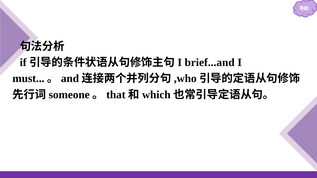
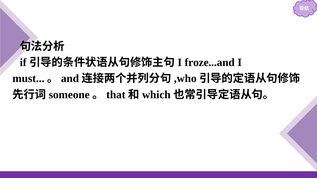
brief...and: brief...and -> froze...and
